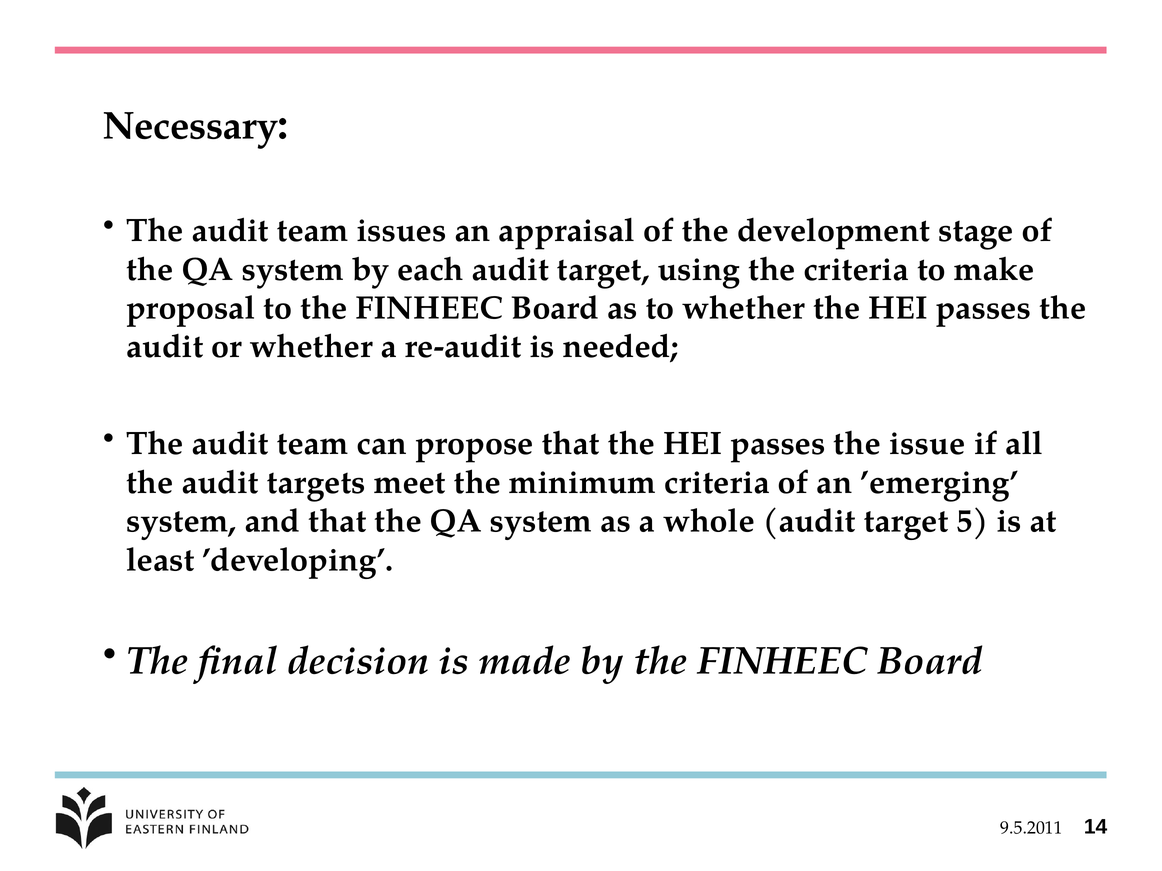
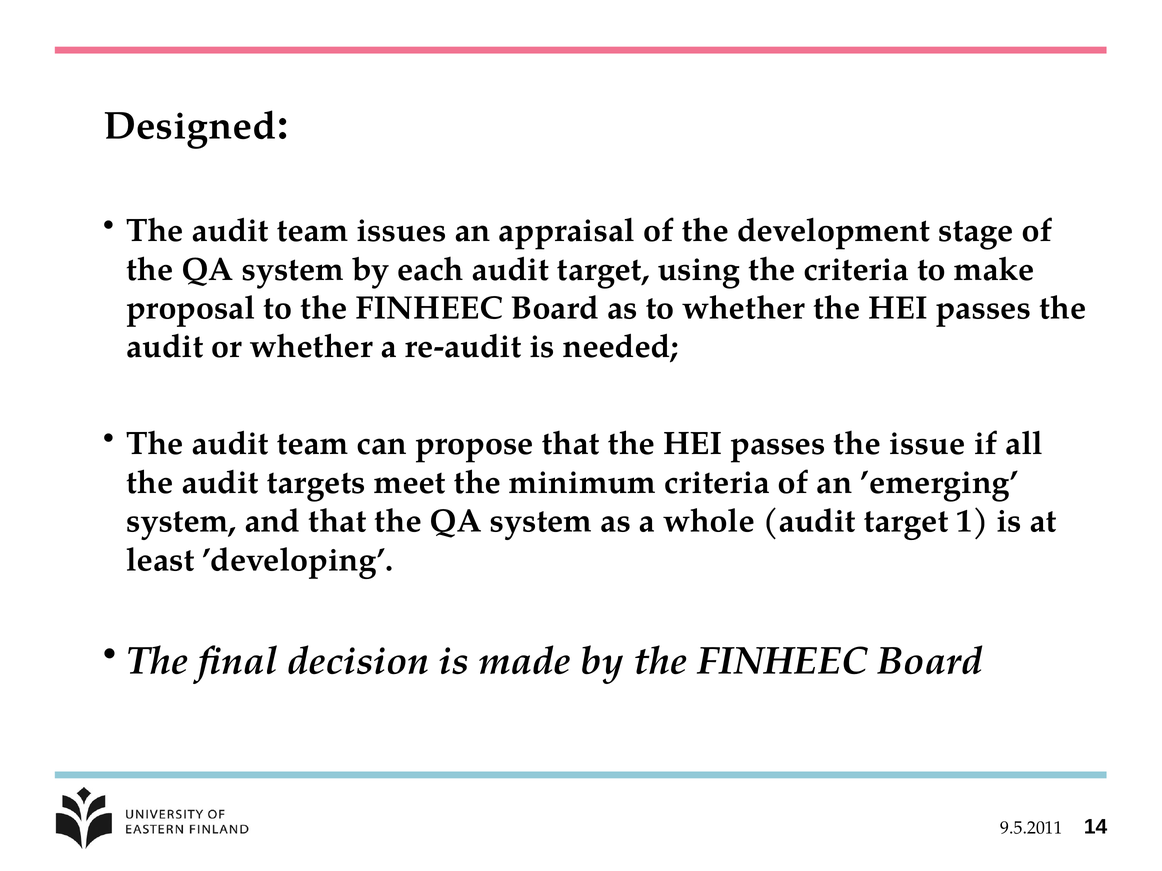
Necessary: Necessary -> Designed
5: 5 -> 1
